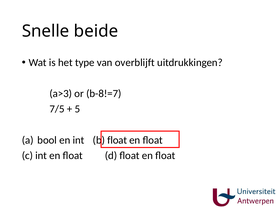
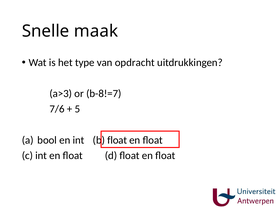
beide: beide -> maak
overblijft: overblijft -> opdracht
7/5: 7/5 -> 7/6
